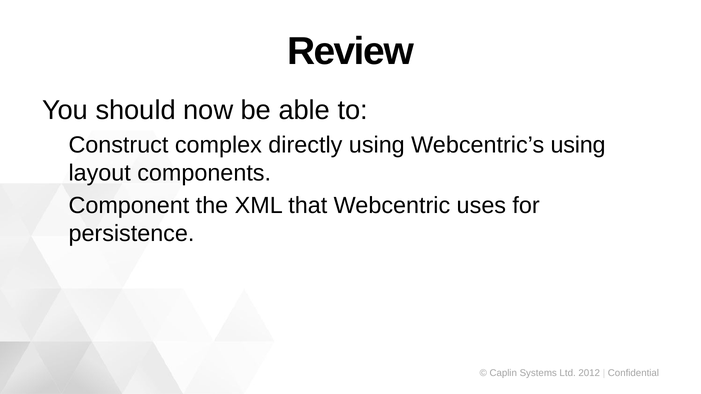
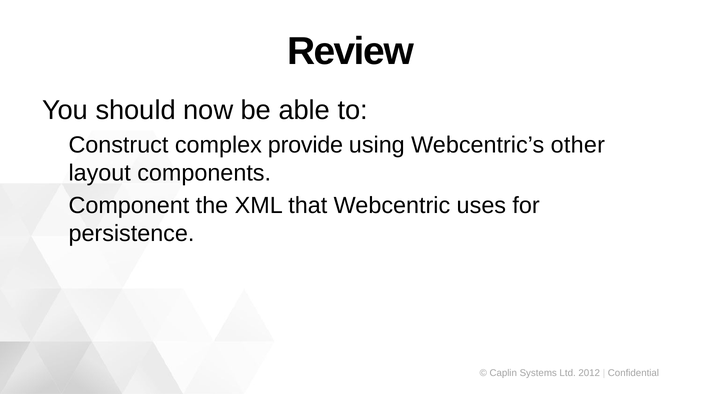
directly: directly -> provide
Webcentric’s using: using -> other
